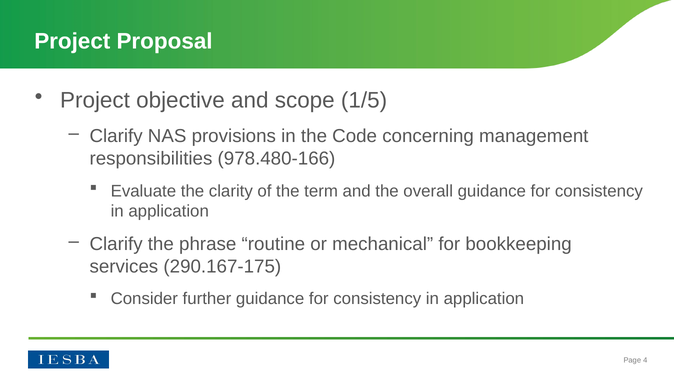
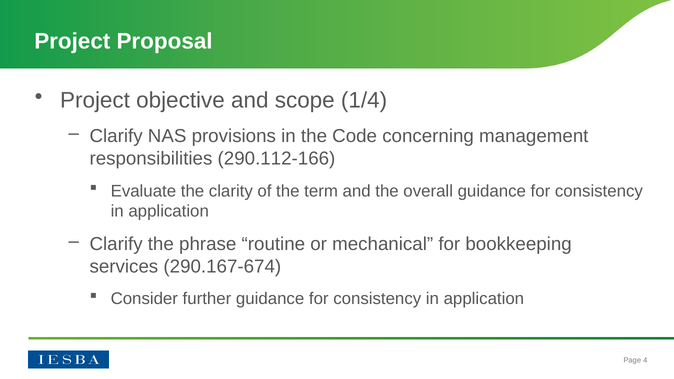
1/5: 1/5 -> 1/4
978.480-166: 978.480-166 -> 290.112-166
290.167-175: 290.167-175 -> 290.167-674
